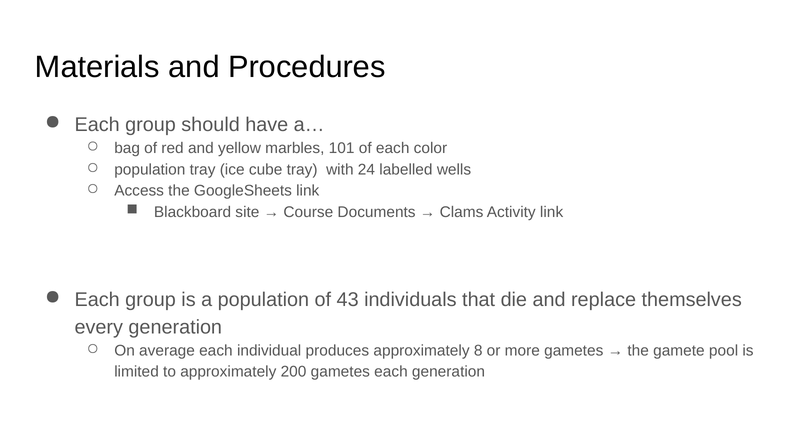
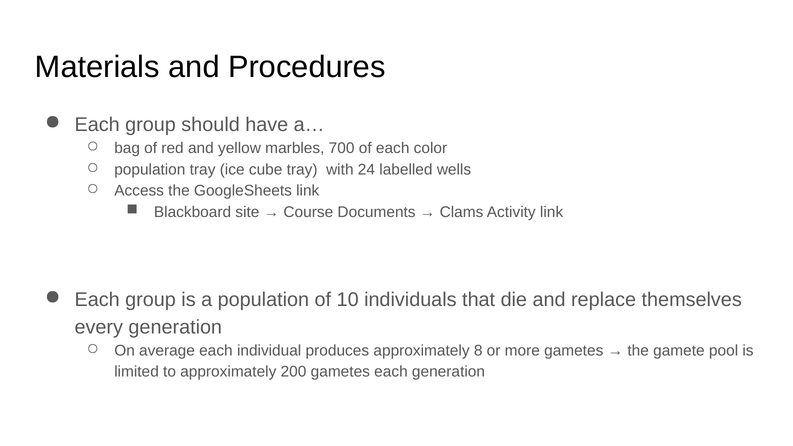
101: 101 -> 700
43: 43 -> 10
